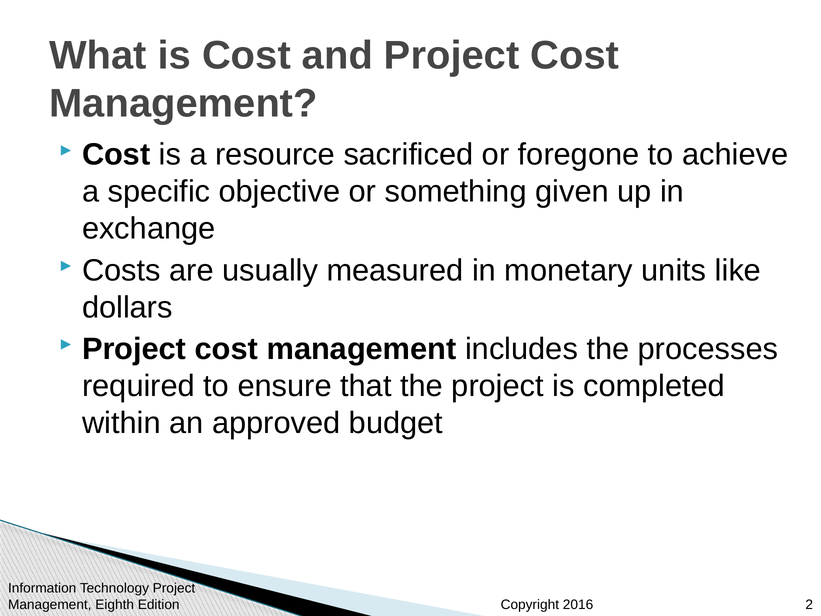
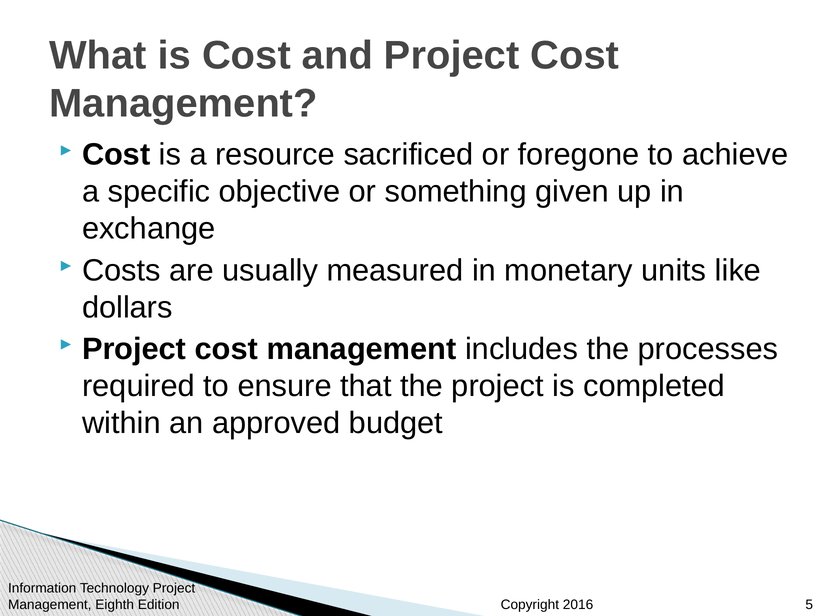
2: 2 -> 5
